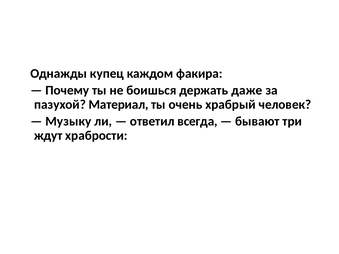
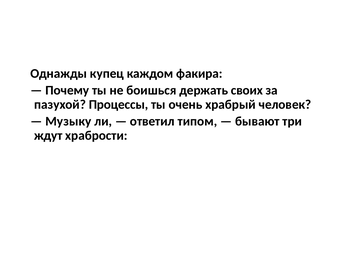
даже: даже -> своих
Материал: Материал -> Процессы
всегда: всегда -> типом
